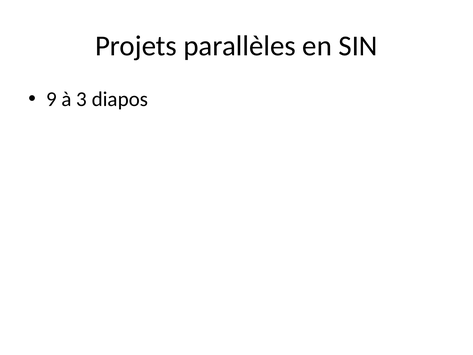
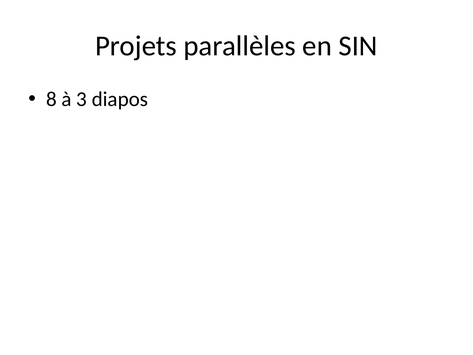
9: 9 -> 8
